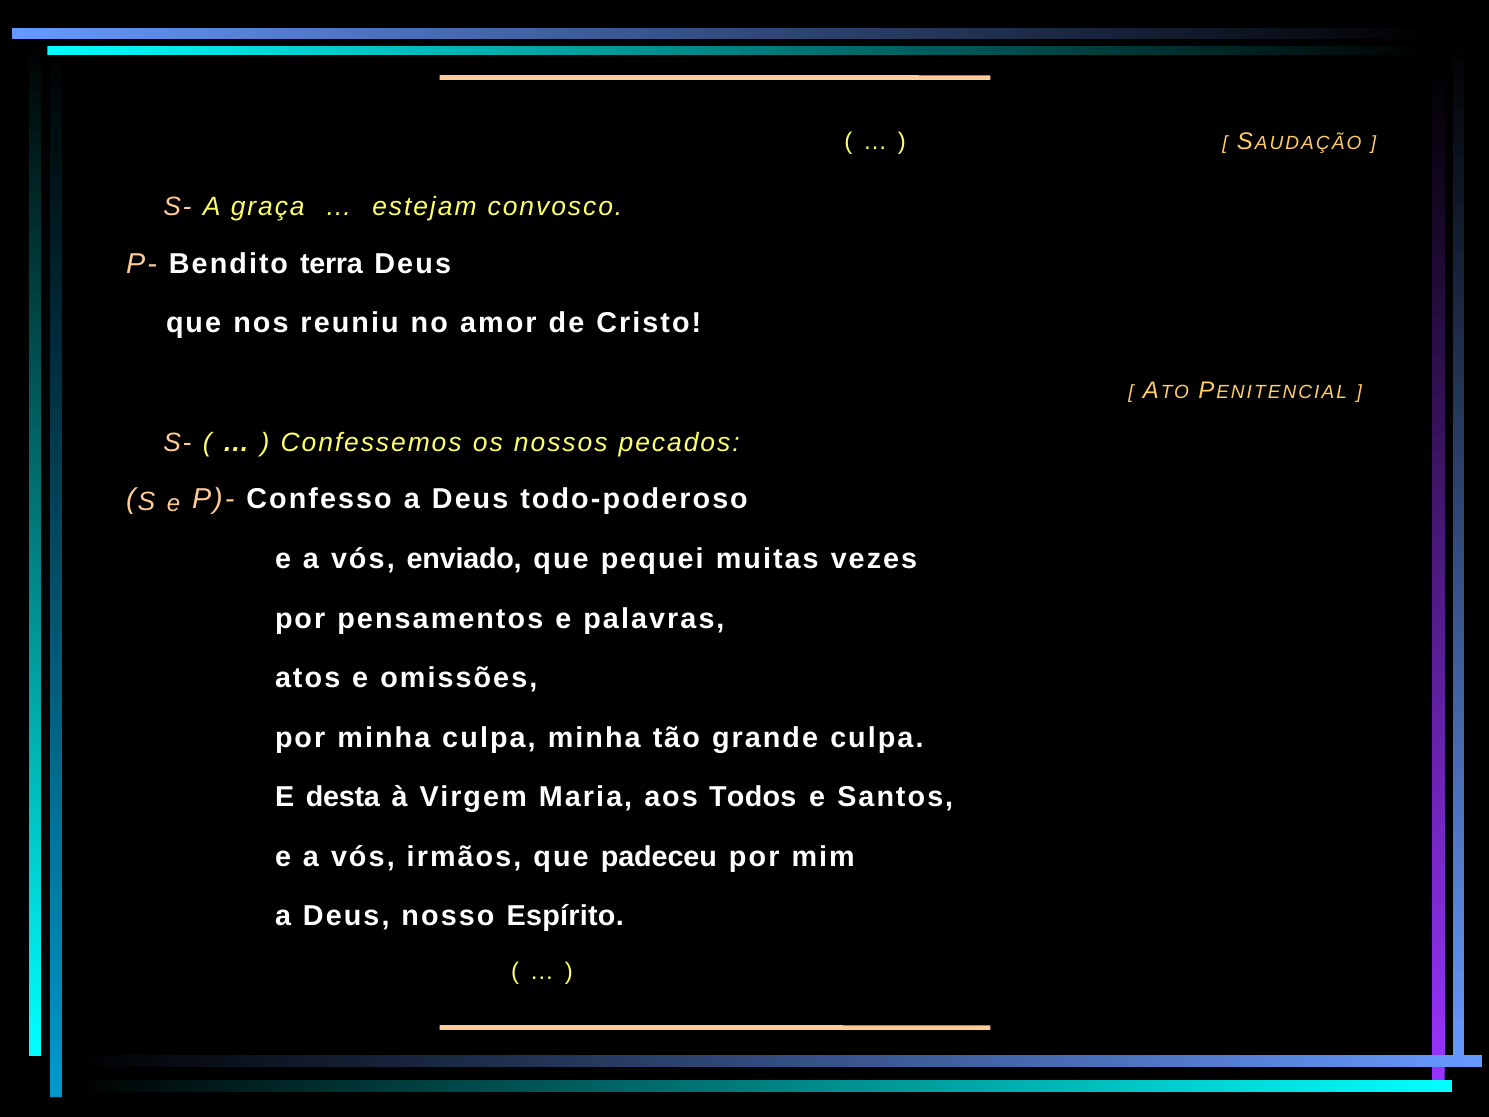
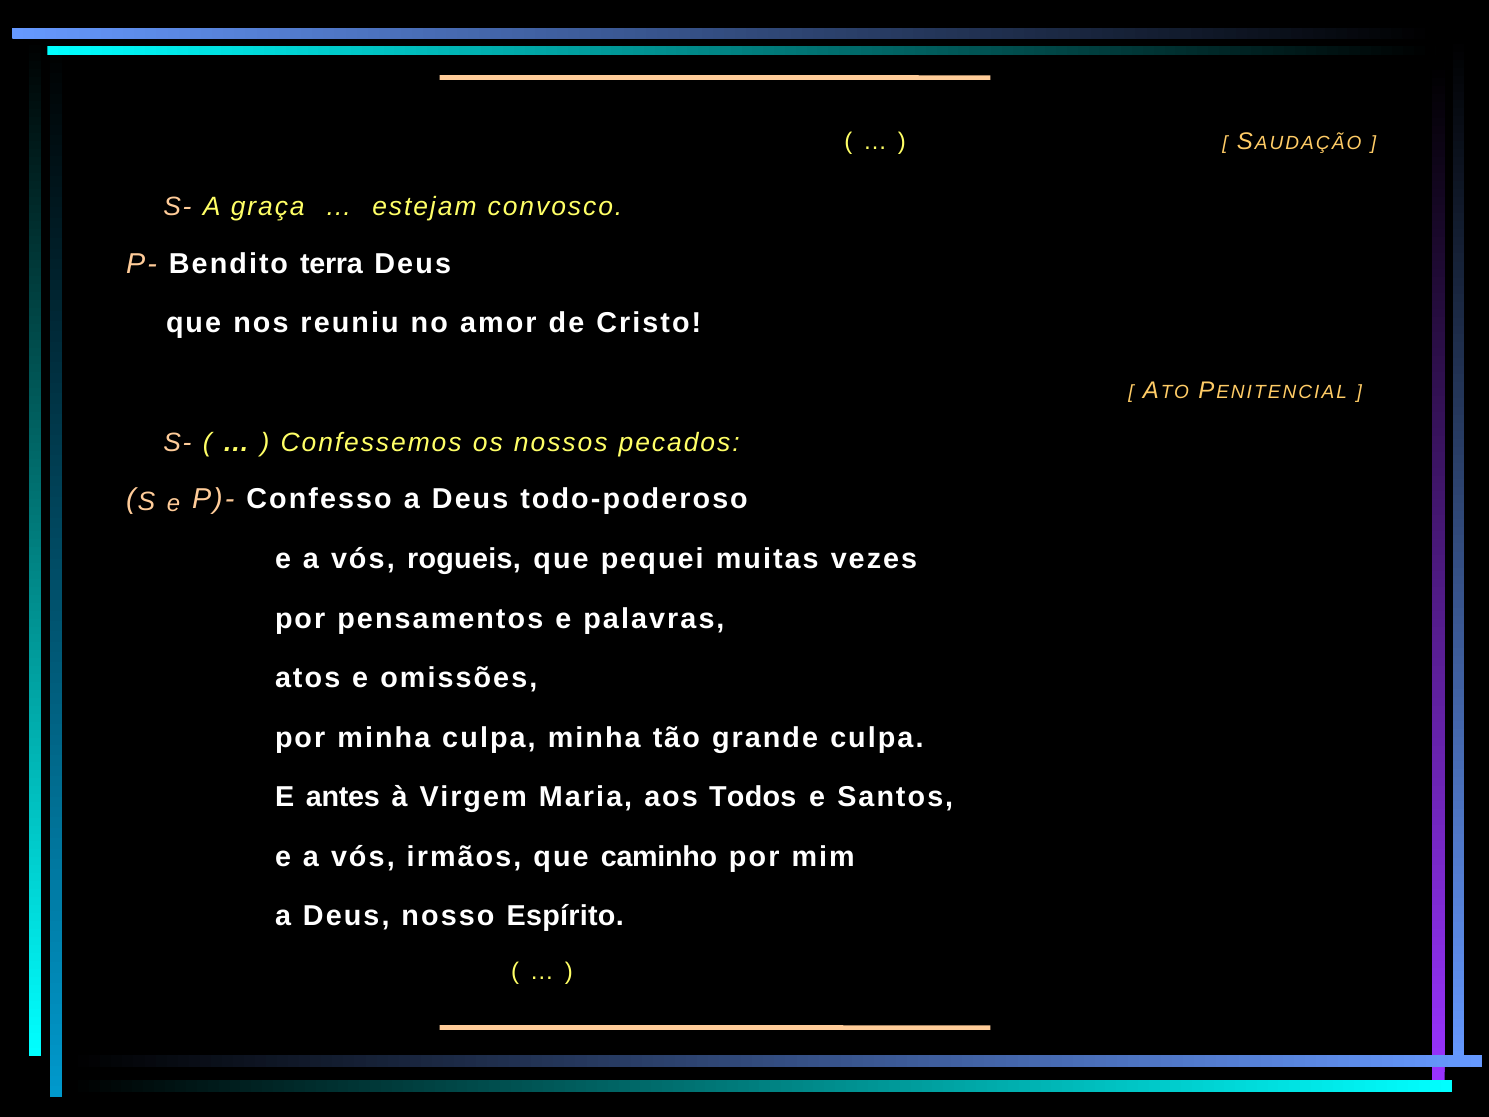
enviado: enviado -> rogueis
desta: desta -> antes
padeceu: padeceu -> caminho
